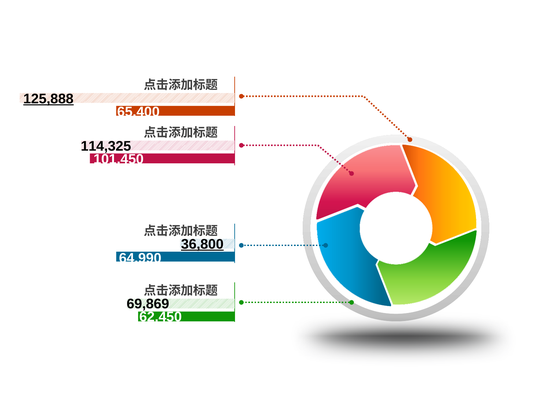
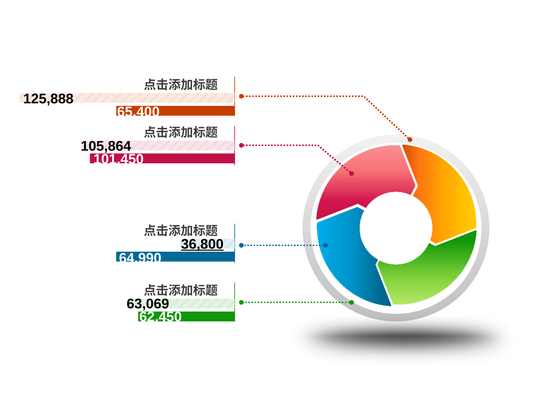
125,888 underline: present -> none
114,325: 114,325 -> 105,864
69,869: 69,869 -> 63,069
